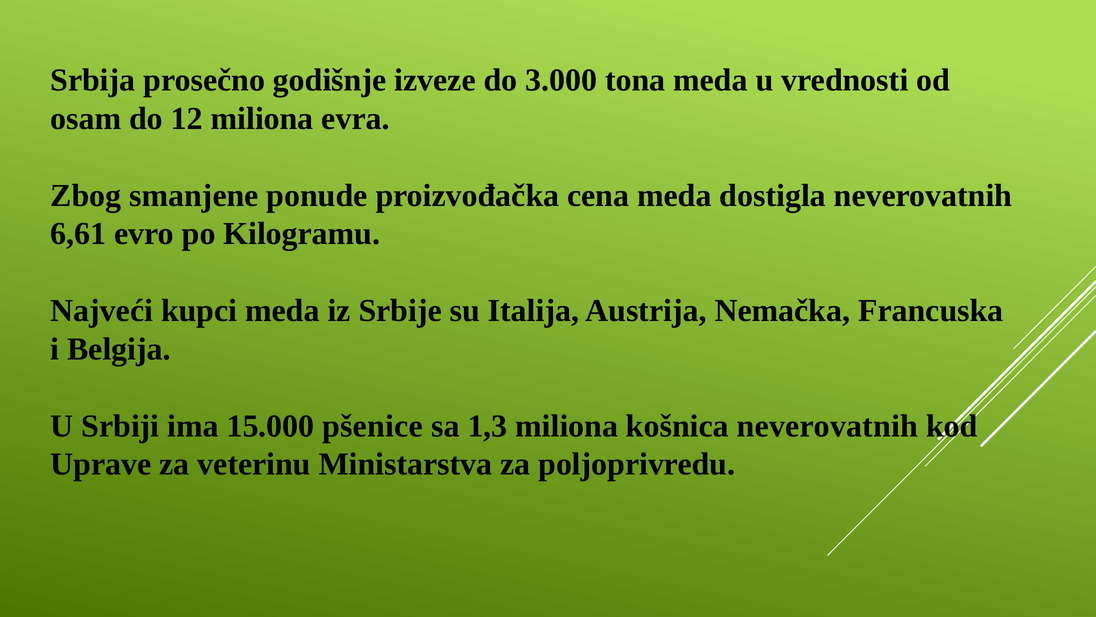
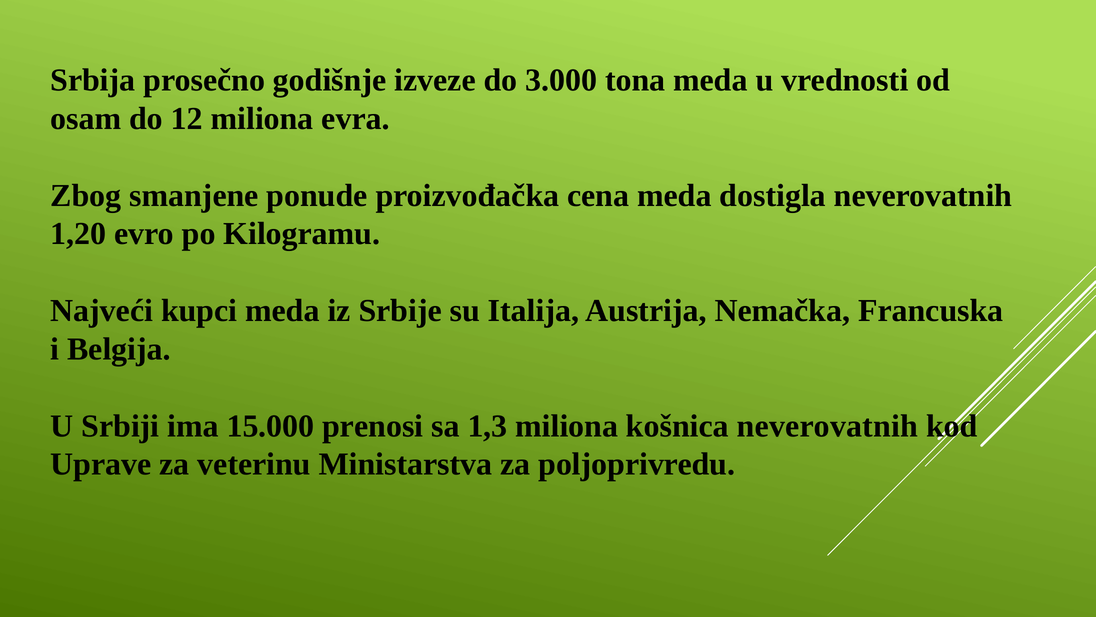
6,61: 6,61 -> 1,20
pšenice: pšenice -> prenosi
